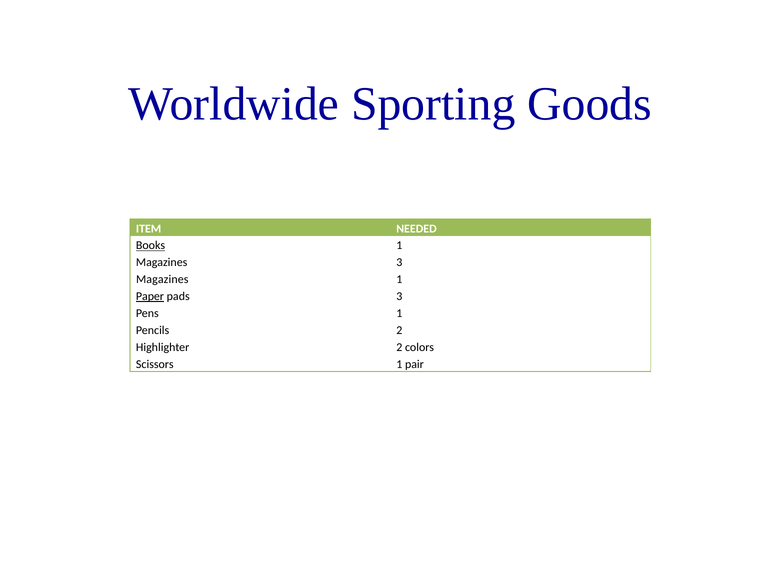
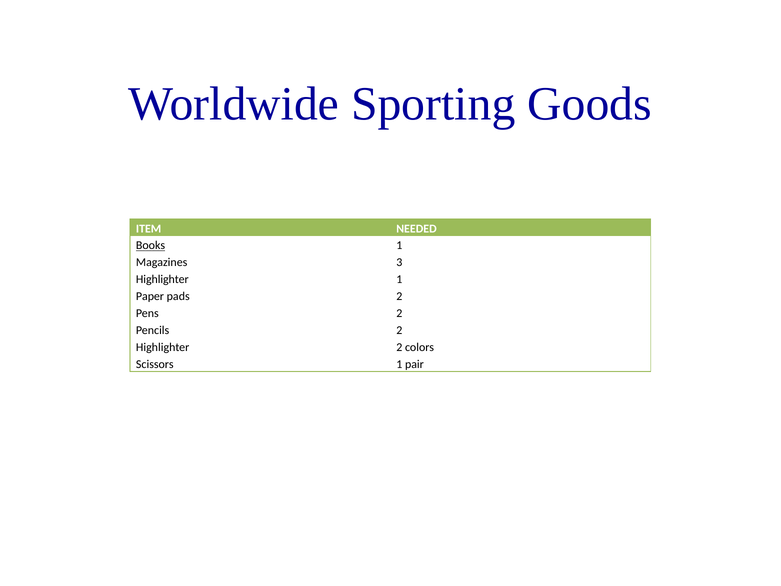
Magazines at (162, 279): Magazines -> Highlighter
Paper underline: present -> none
pads 3: 3 -> 2
Pens 1: 1 -> 2
